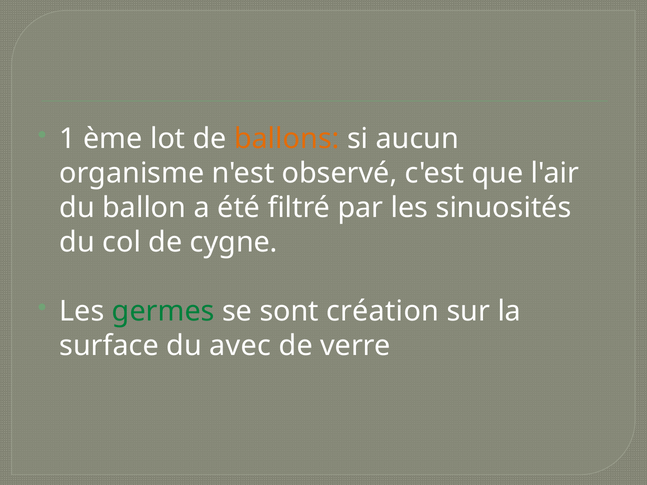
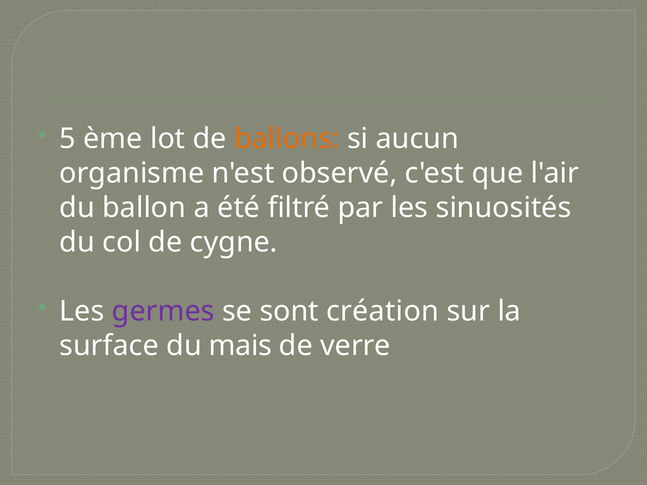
1: 1 -> 5
germes colour: green -> purple
avec: avec -> mais
